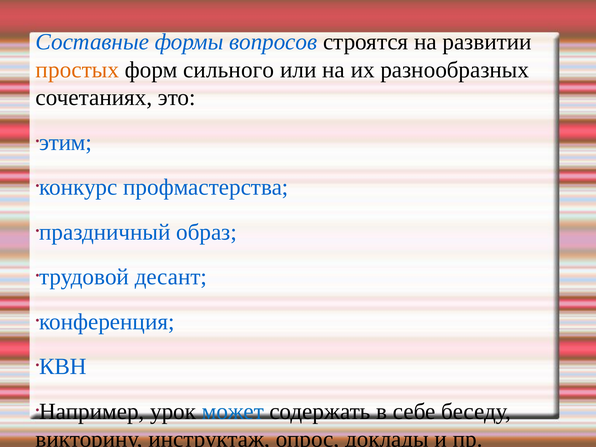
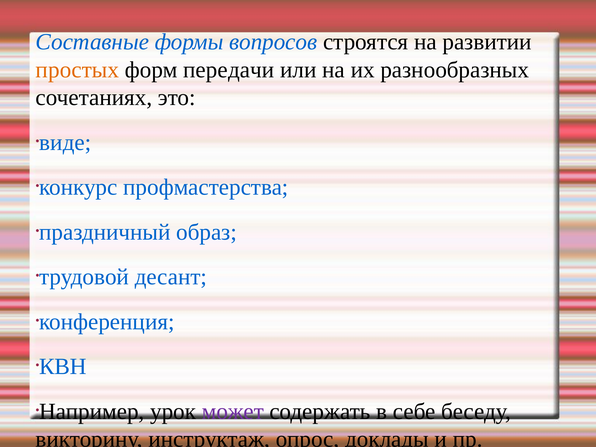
сильного: сильного -> передачи
этим: этим -> виде
может colour: blue -> purple
